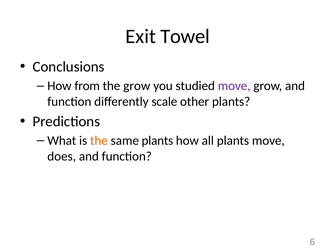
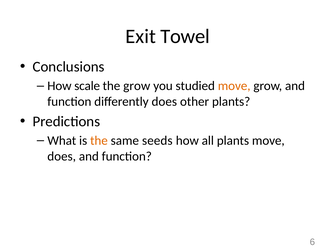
from: from -> scale
move at (234, 86) colour: purple -> orange
differently scale: scale -> does
same plants: plants -> seeds
